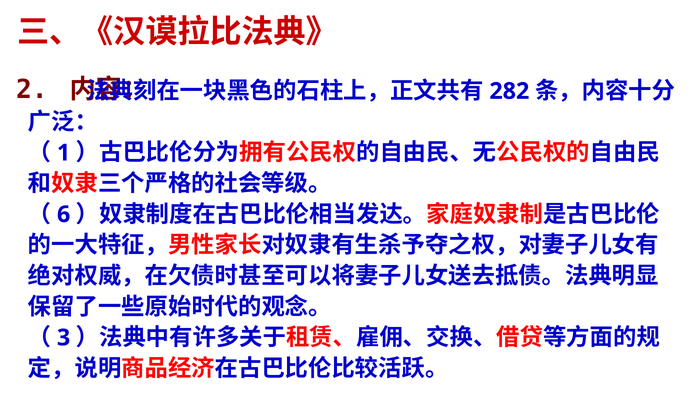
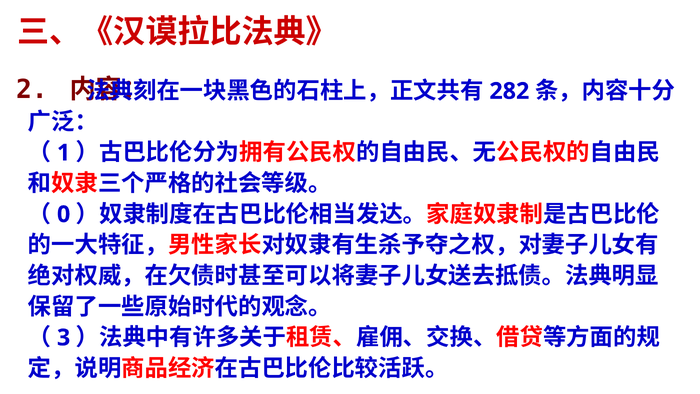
6: 6 -> 0
